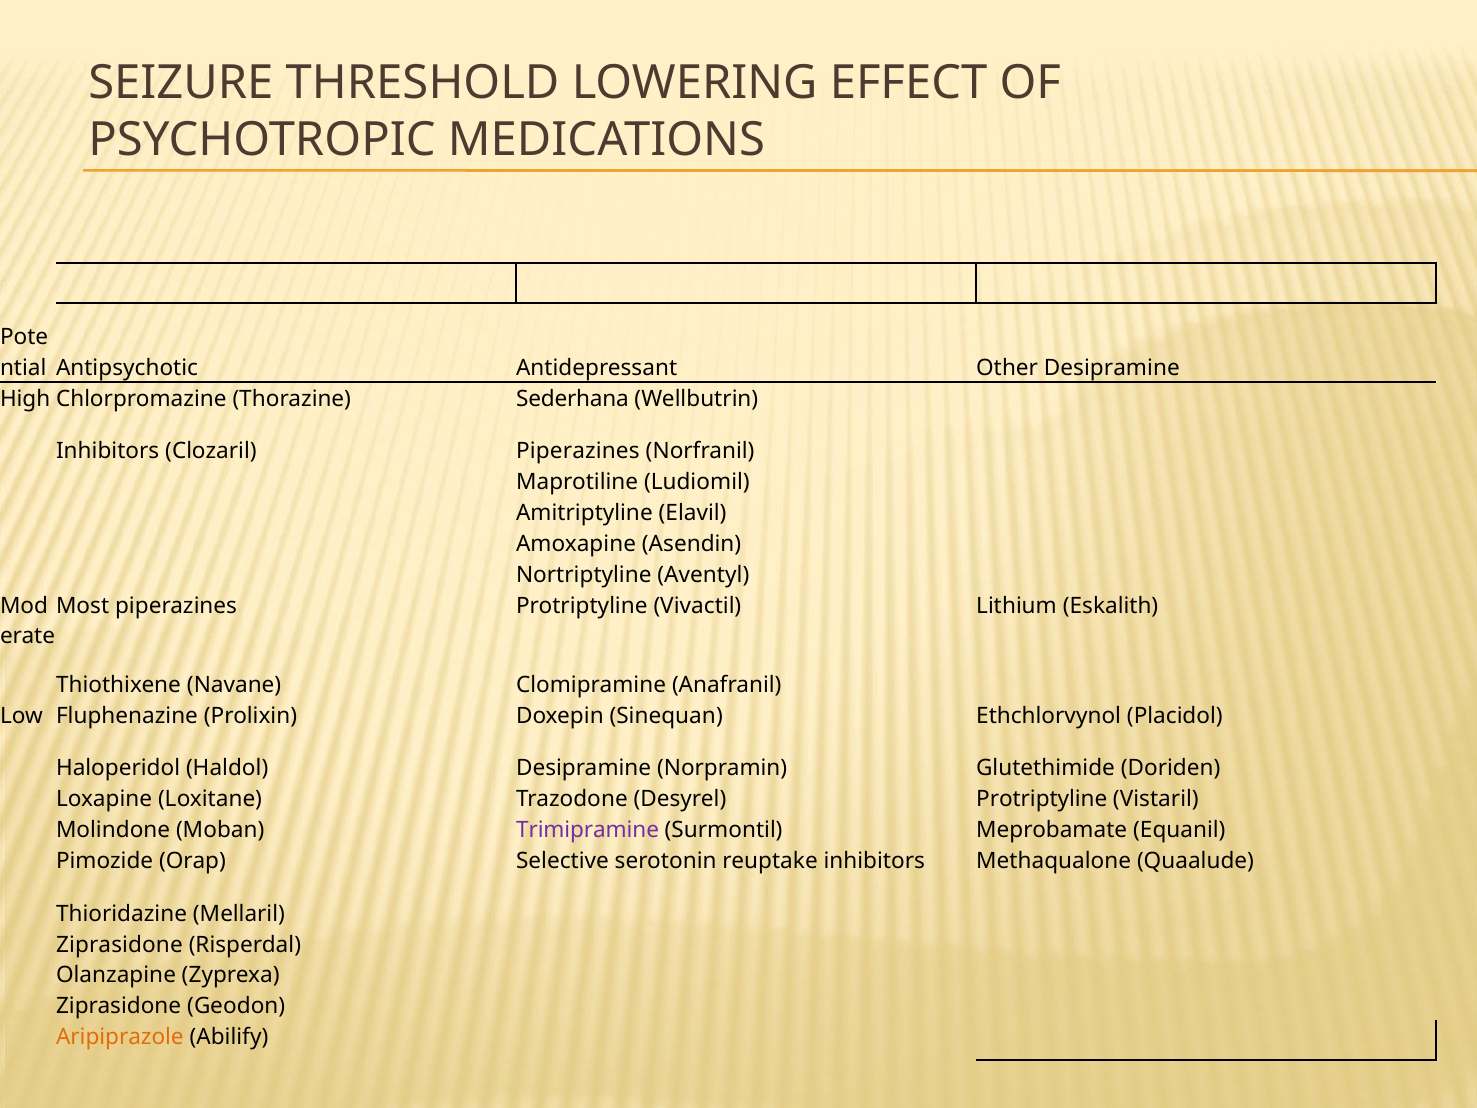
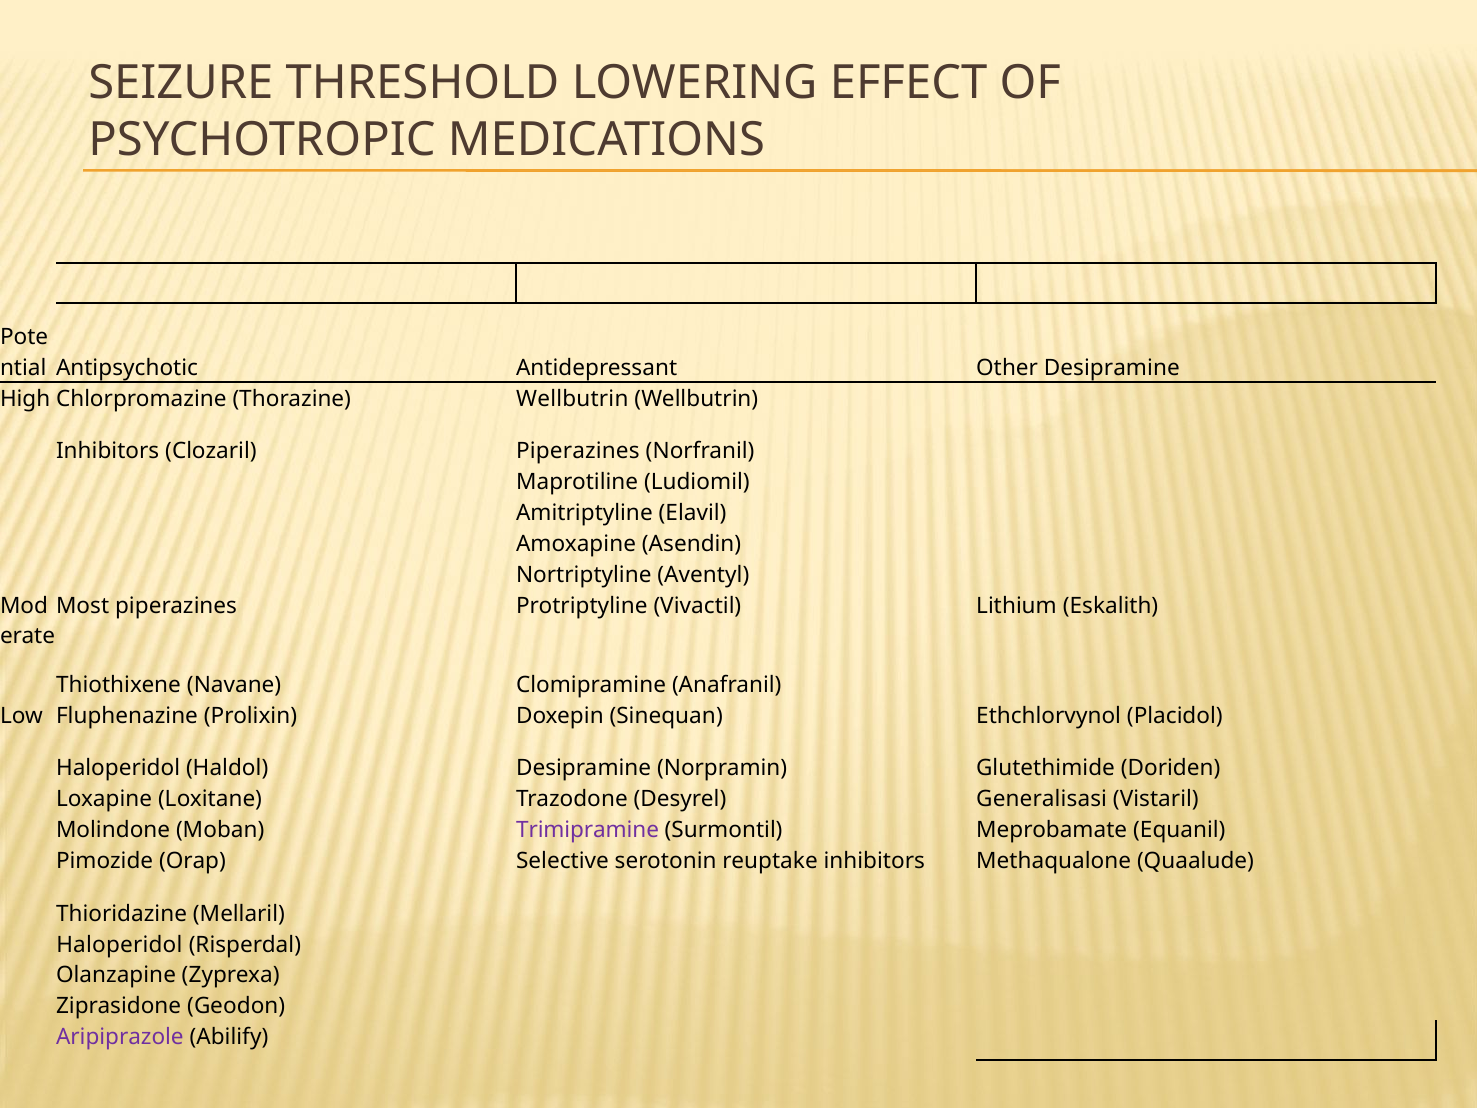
Thorazine Sederhana: Sederhana -> Wellbutrin
Desyrel Protriptyline: Protriptyline -> Generalisasi
Ziprasidone at (119, 944): Ziprasidone -> Haloperidol
Aripiprazole colour: orange -> purple
